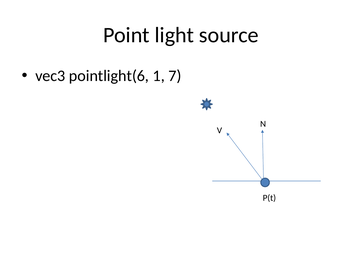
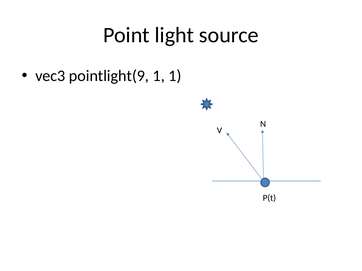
pointlight(6: pointlight(6 -> pointlight(9
1 7: 7 -> 1
